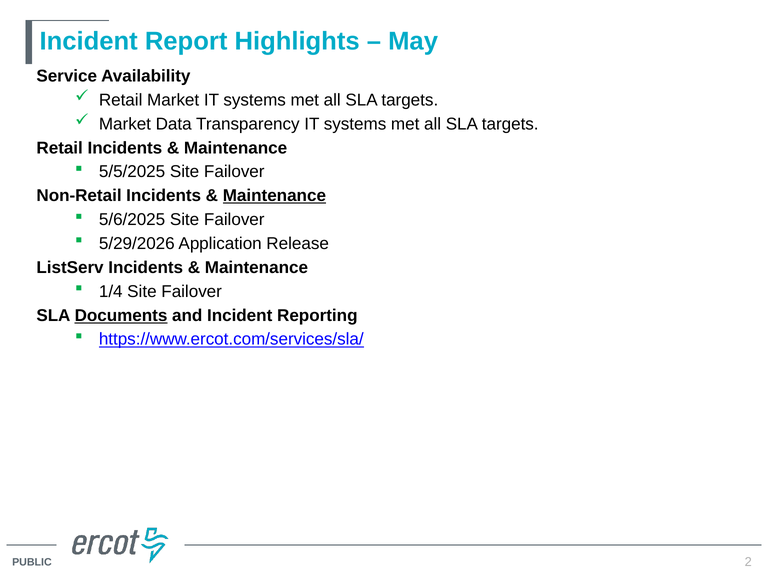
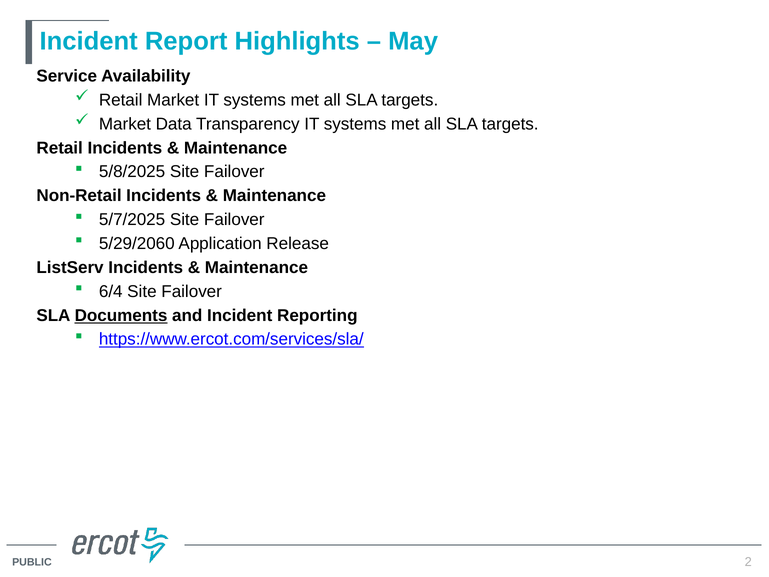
5/5/2025: 5/5/2025 -> 5/8/2025
Maintenance at (274, 196) underline: present -> none
5/6/2025: 5/6/2025 -> 5/7/2025
5/29/2026: 5/29/2026 -> 5/29/2060
1/4: 1/4 -> 6/4
